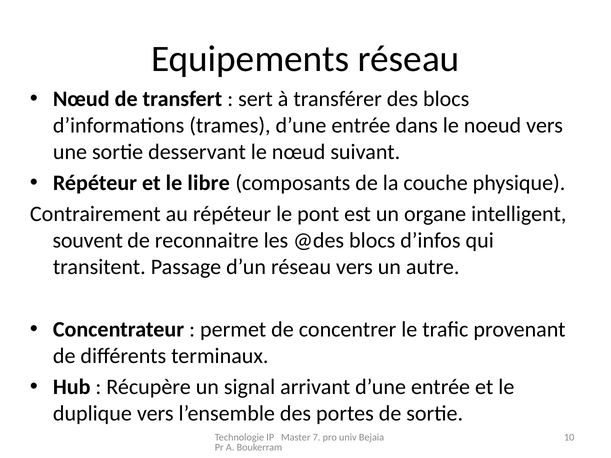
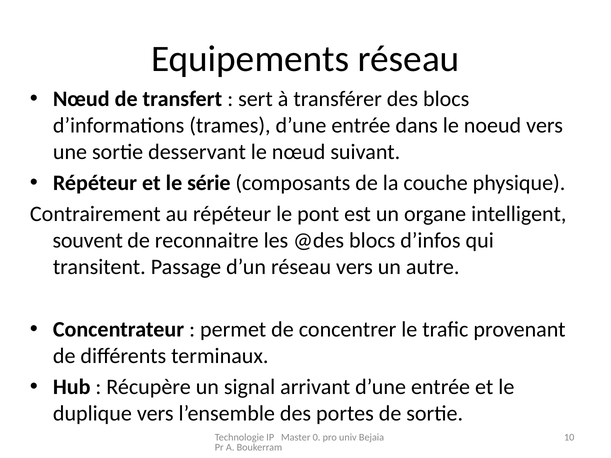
libre: libre -> série
7: 7 -> 0
